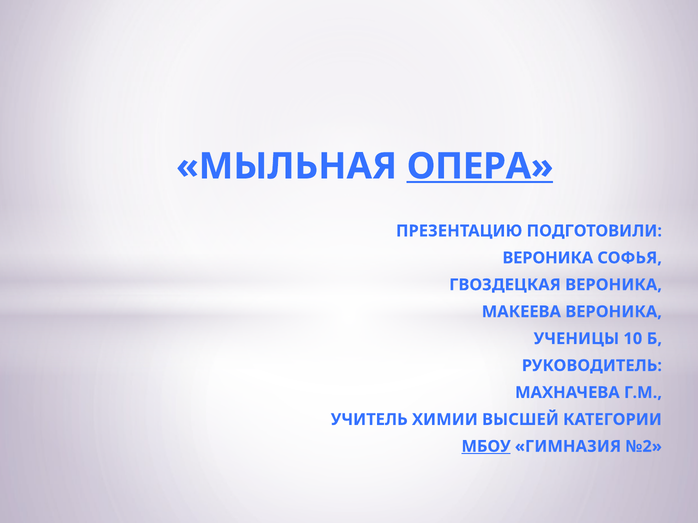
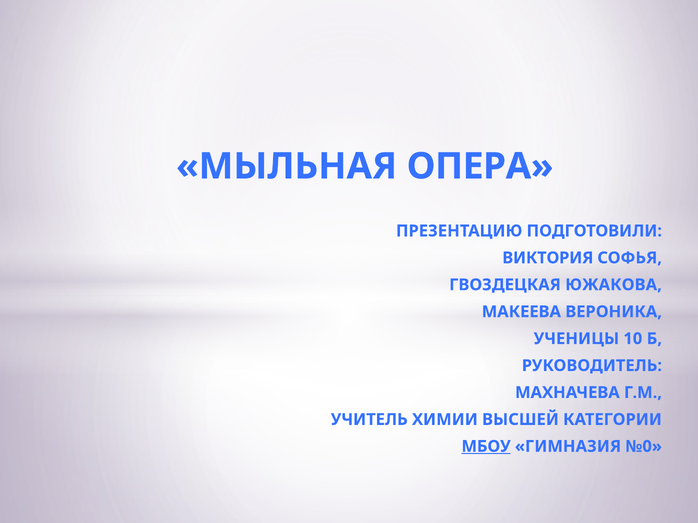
ОПЕРА underline: present -> none
ВЕРОНИКА at (548, 258): ВЕРОНИКА -> ВИКТОРИЯ
ГВОЗДЕЦКАЯ ВЕРОНИКА: ВЕРОНИКА -> ЮЖАКОВА
№2: №2 -> №0
